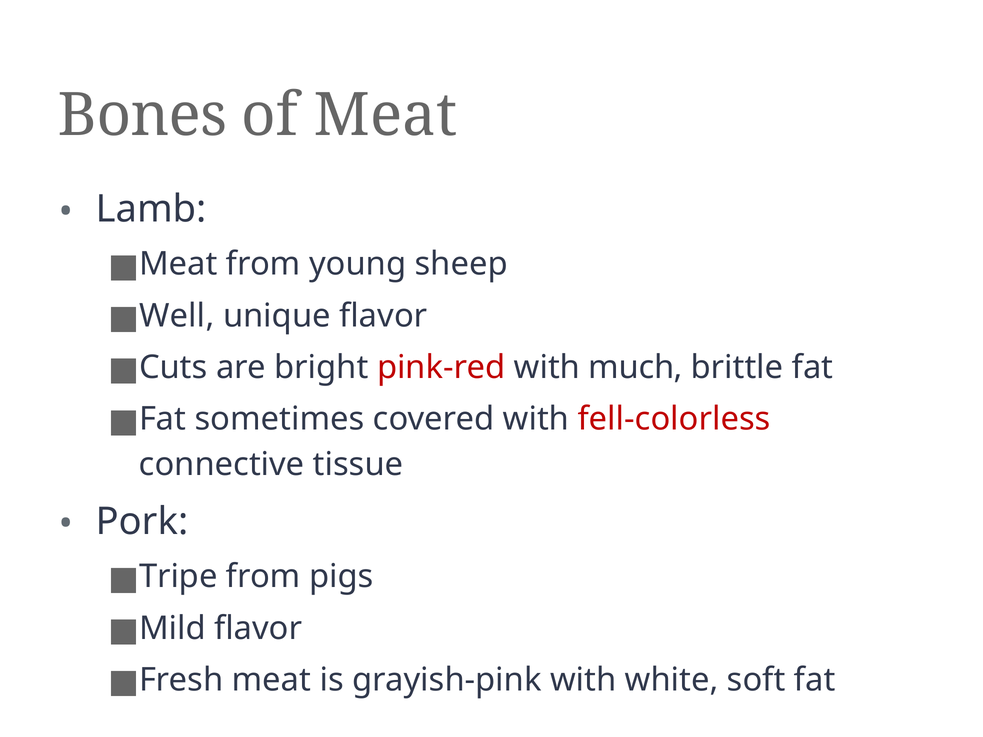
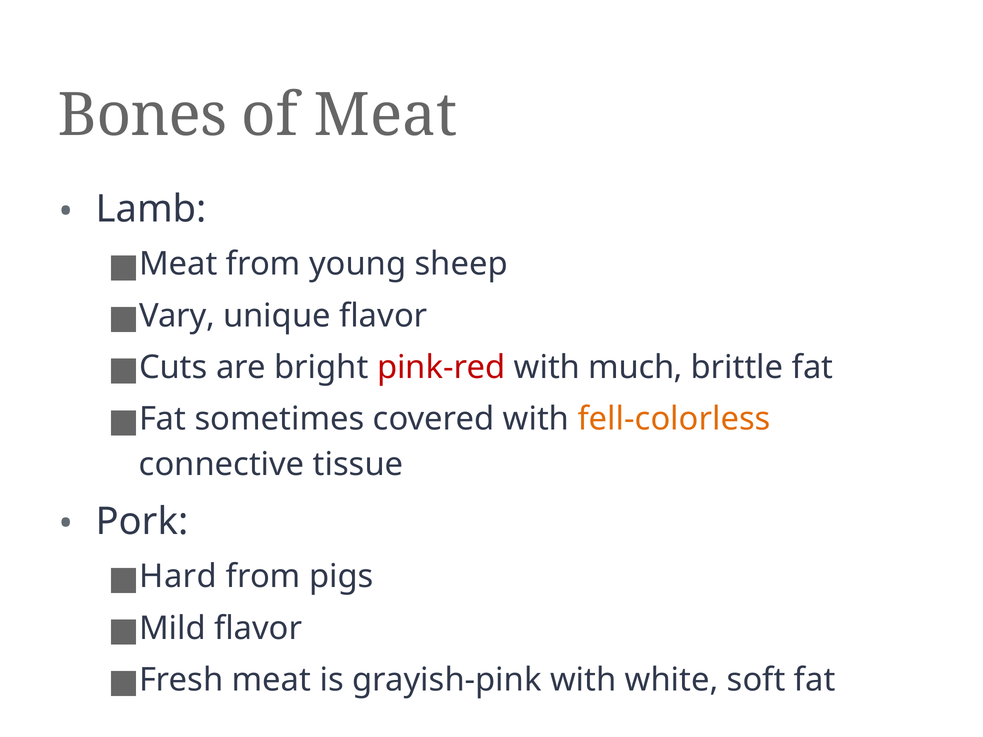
Well: Well -> Vary
fell-colorless colour: red -> orange
Tripe: Tripe -> Hard
